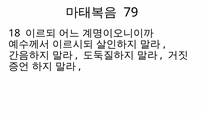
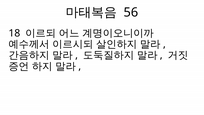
79: 79 -> 56
